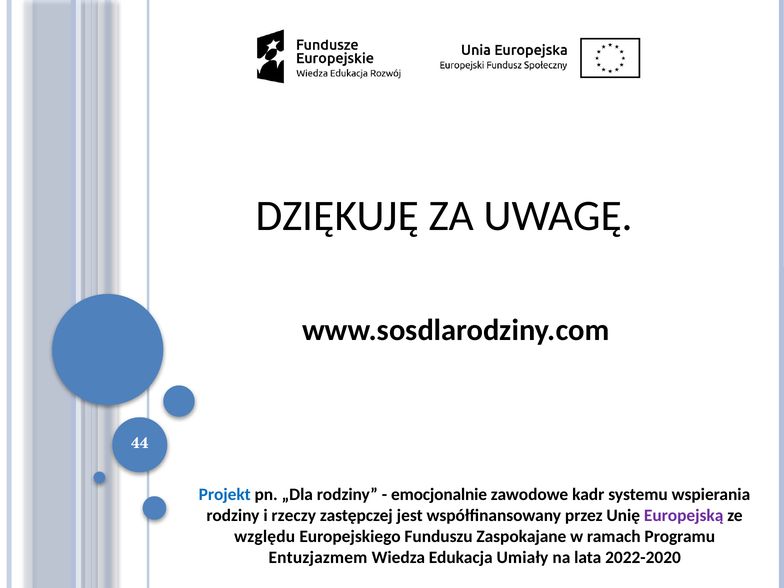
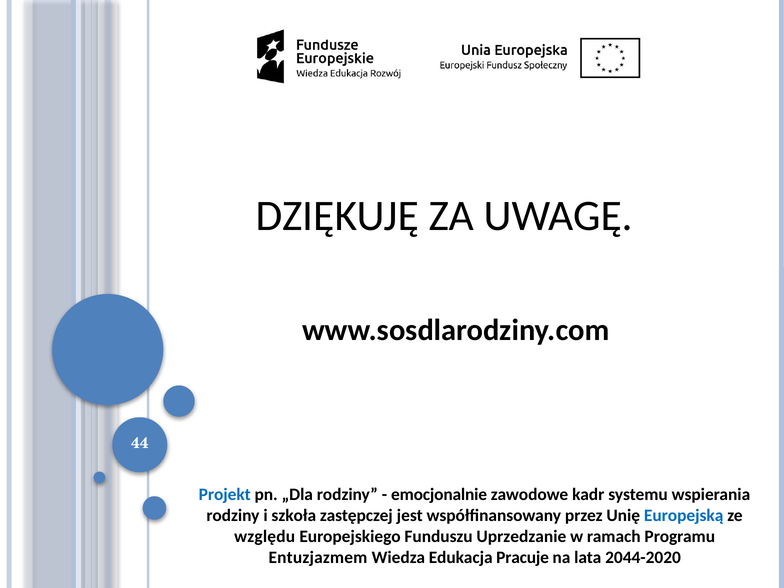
rzeczy: rzeczy -> szkoła
Europejską colour: purple -> blue
Zaspokajane: Zaspokajane -> Uprzedzanie
Umiały: Umiały -> Pracuje
2022-2020: 2022-2020 -> 2044-2020
